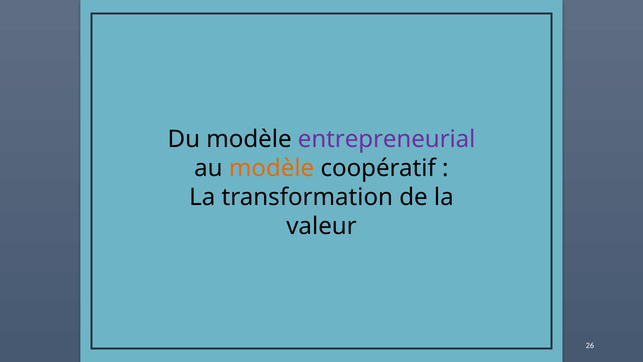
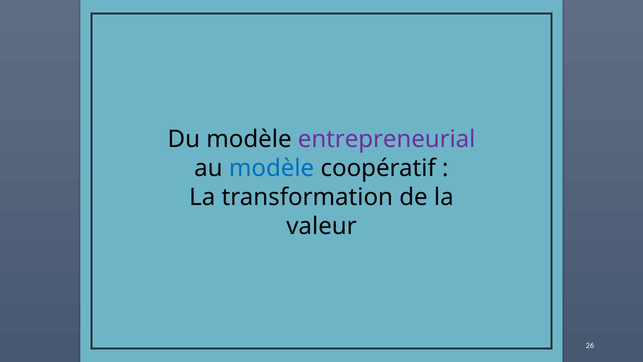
modèle at (272, 168) colour: orange -> blue
